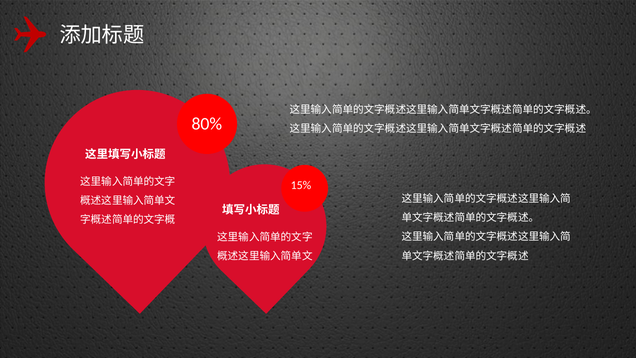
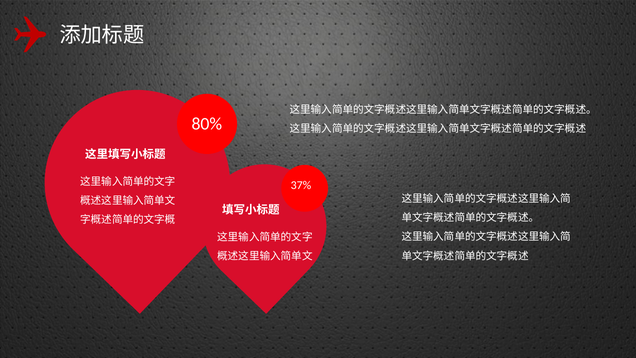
15%: 15% -> 37%
